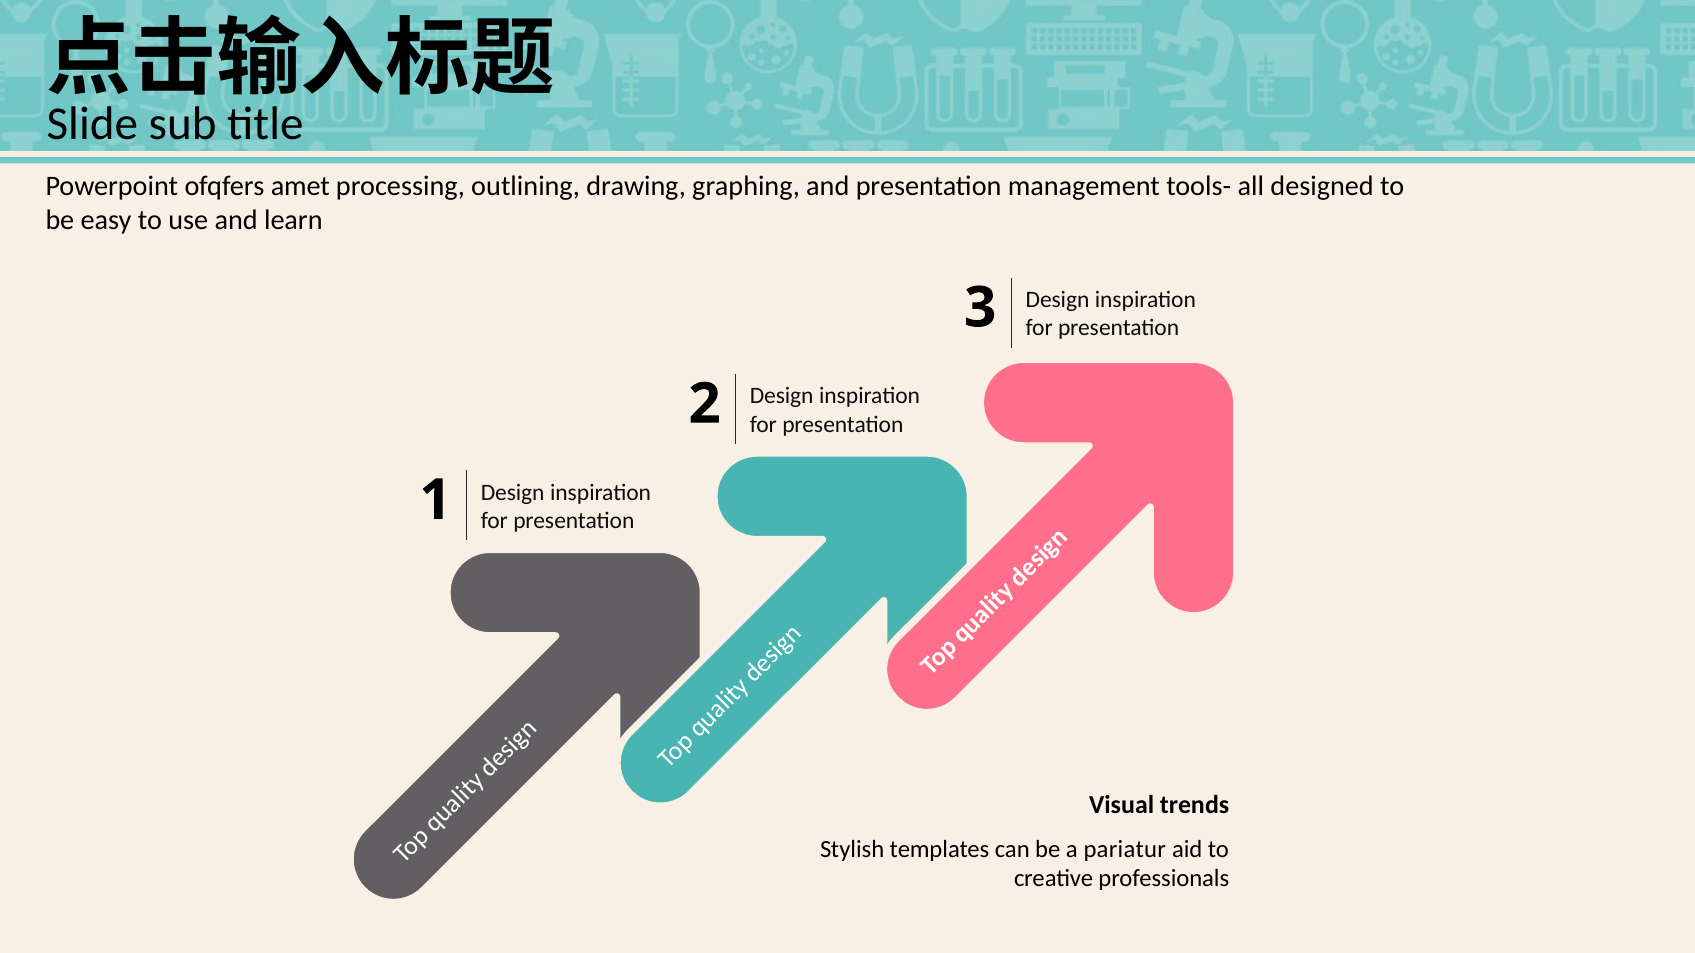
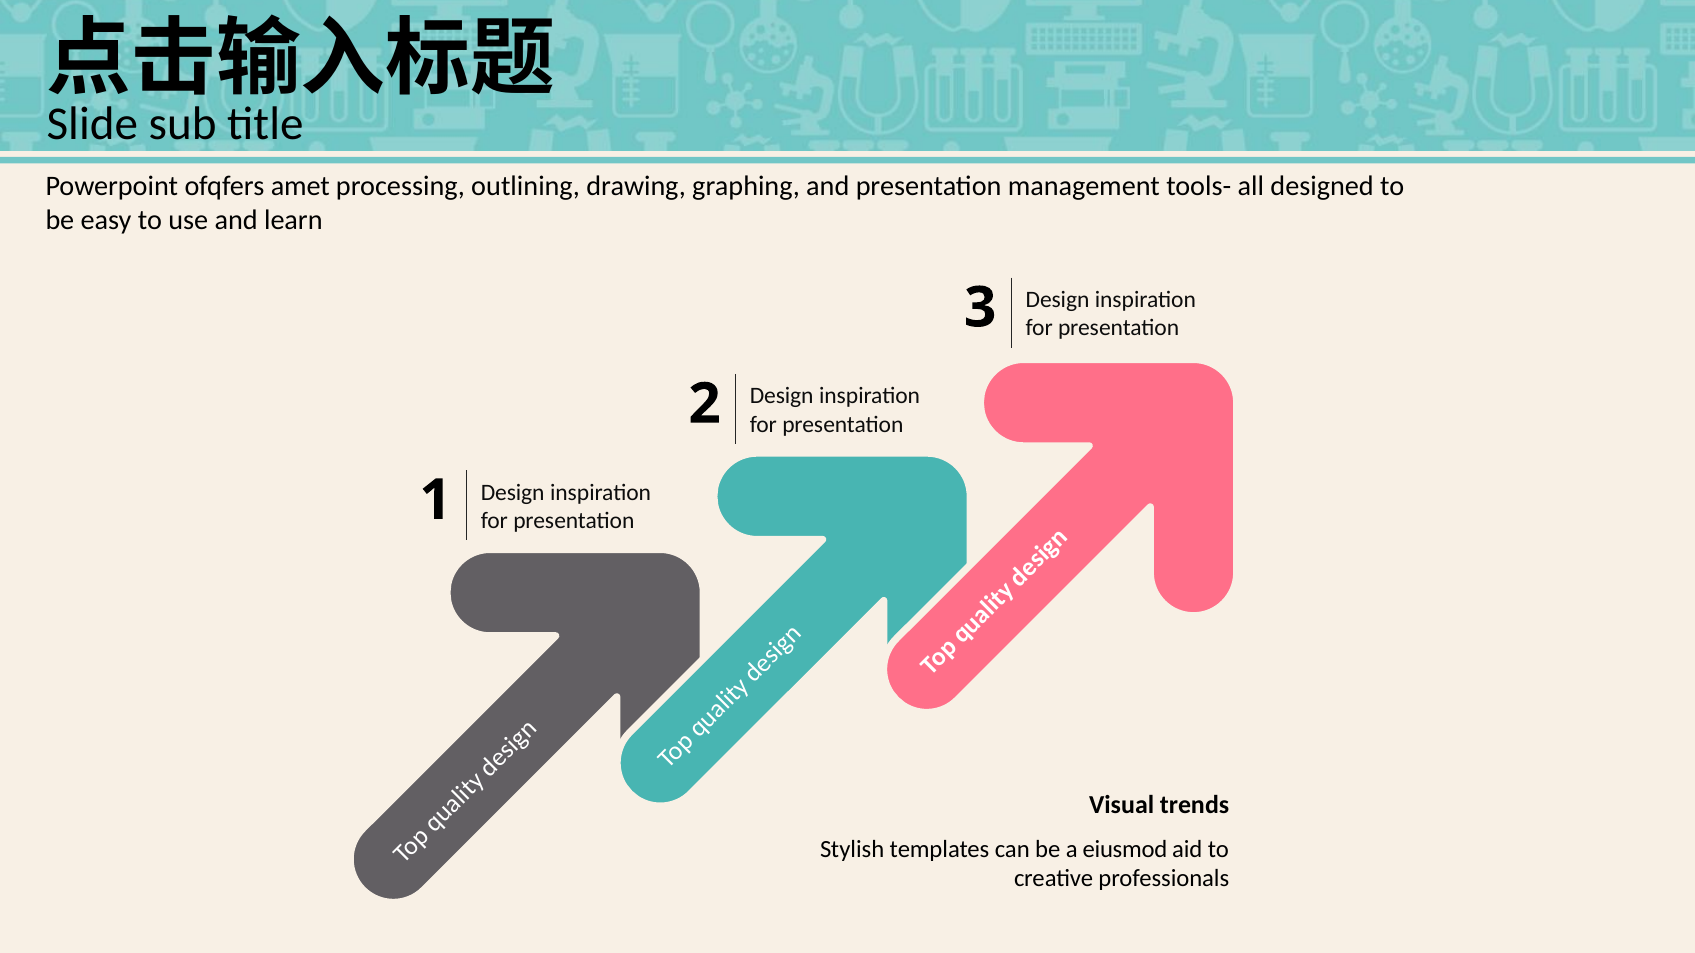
pariatur: pariatur -> eiusmod
